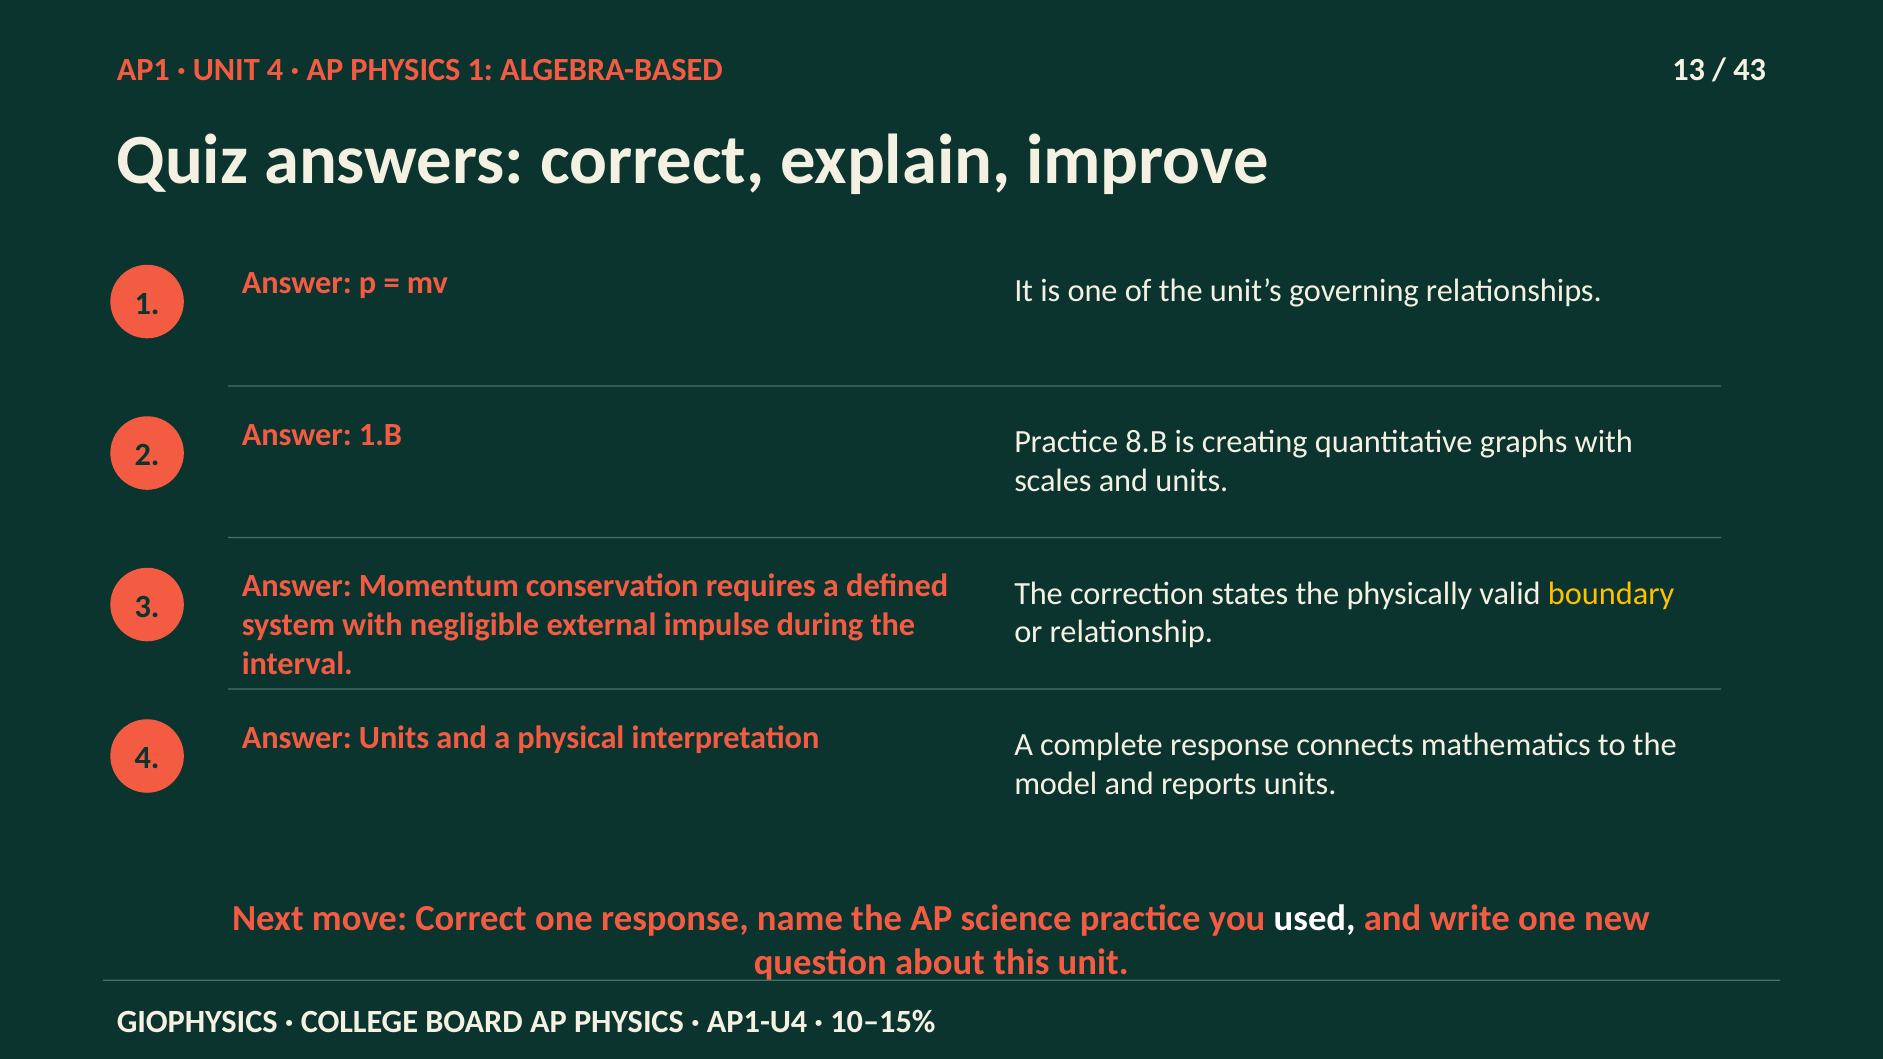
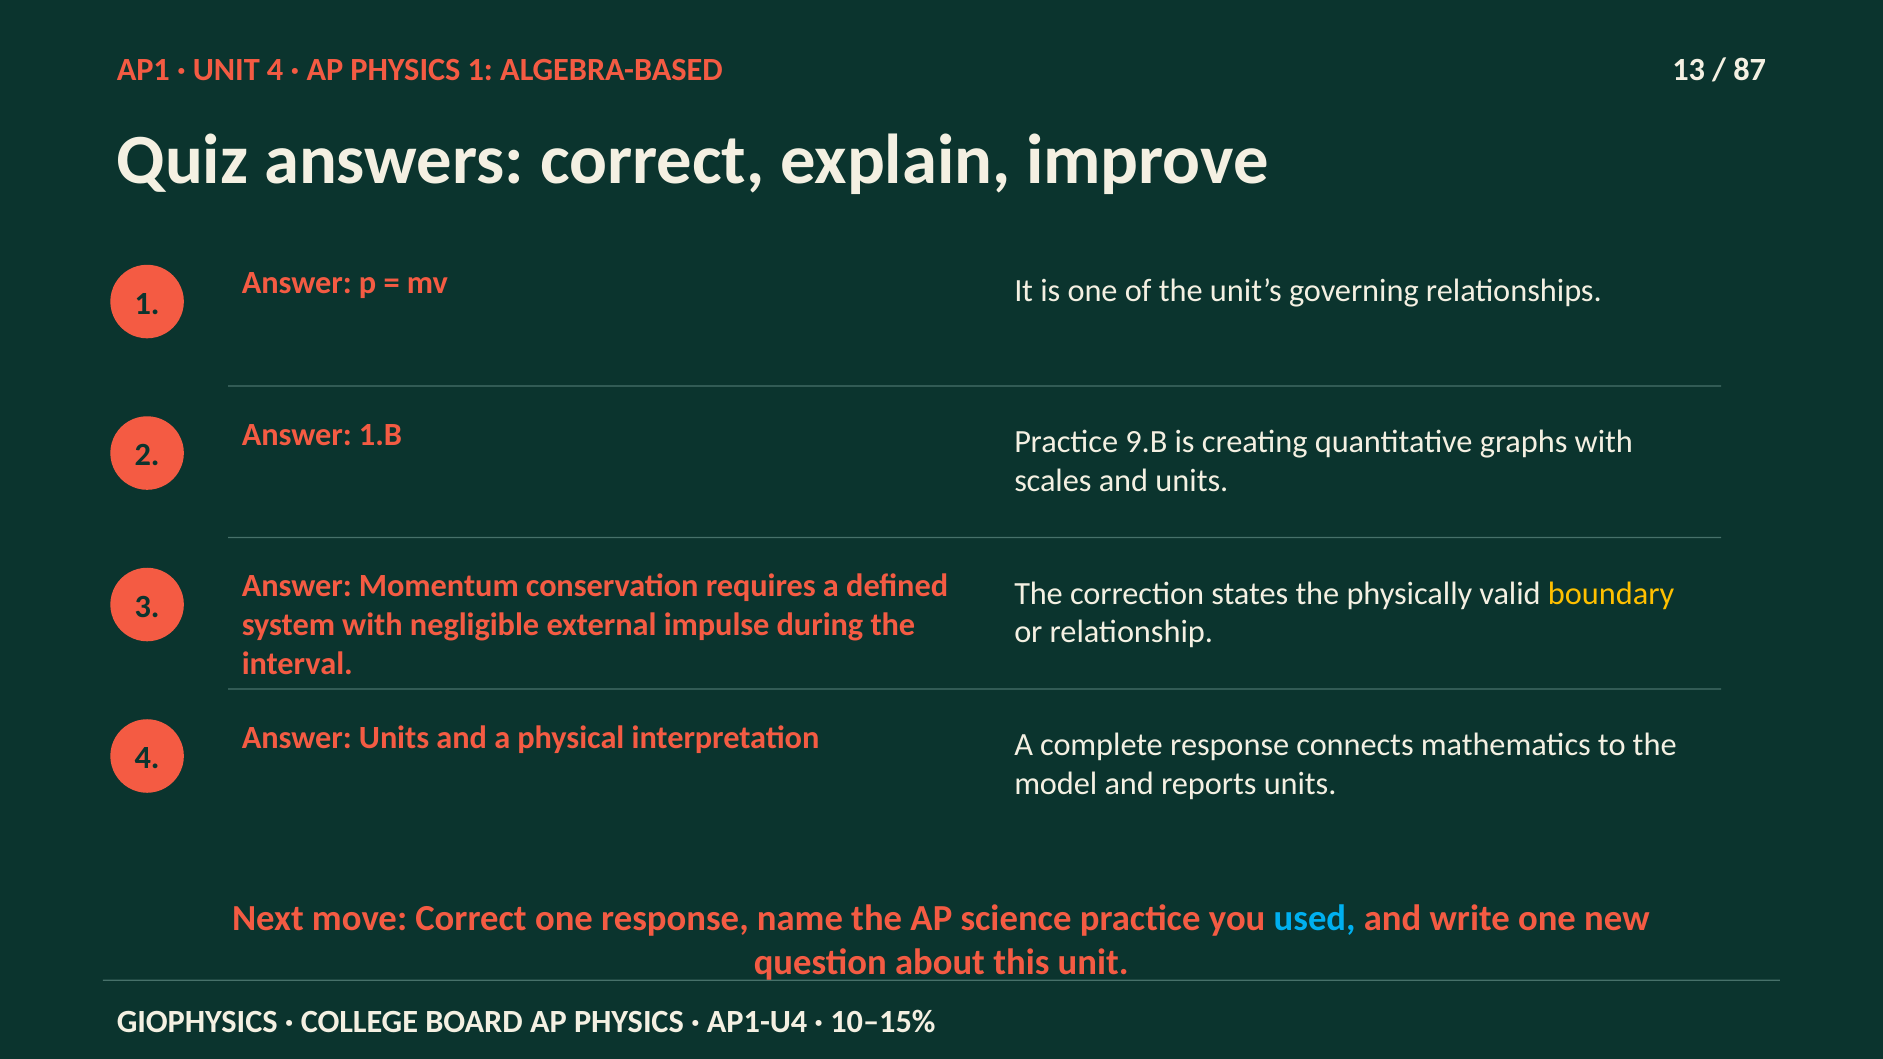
43: 43 -> 87
8.B: 8.B -> 9.B
used colour: white -> light blue
